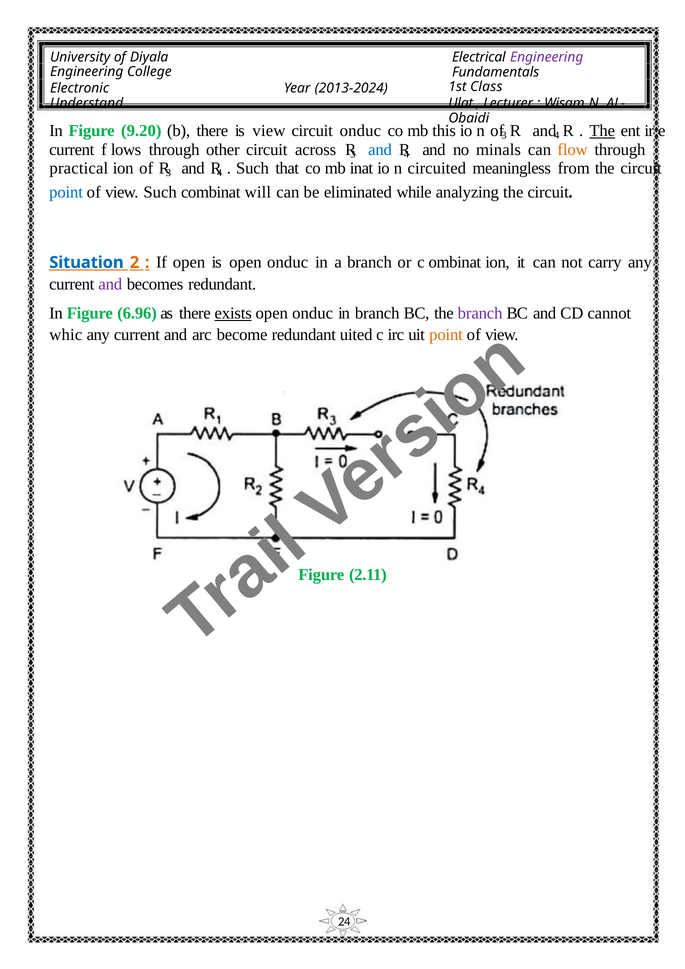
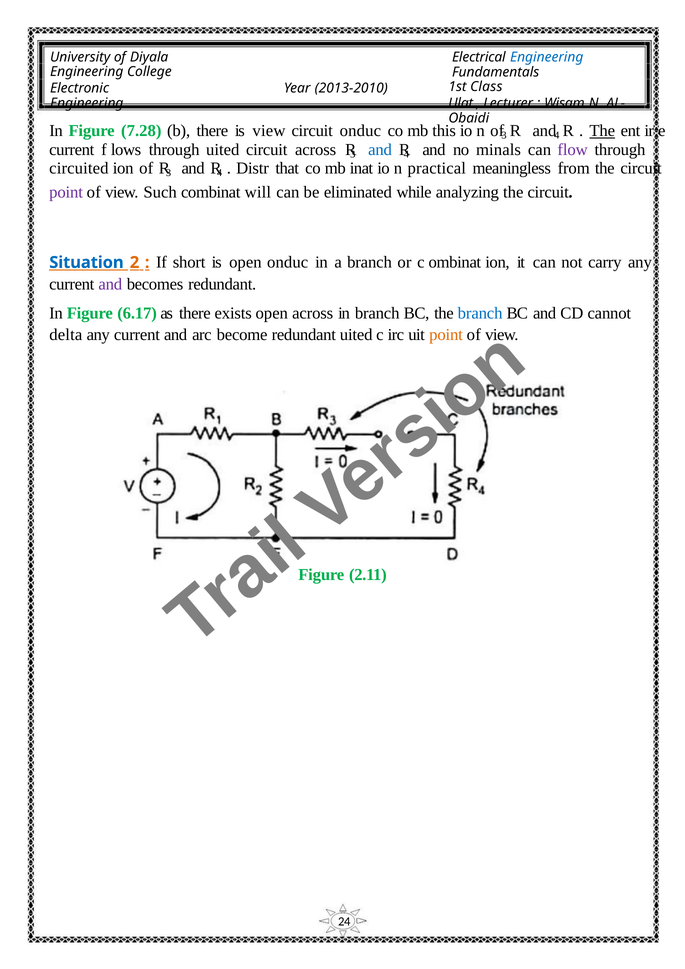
Engineering at (547, 57) colour: purple -> blue
2013-2024: 2013-2024 -> 2013-2010
Understand at (87, 103): Understand -> Engineering
9.20: 9.20 -> 7.28
through other: other -> uited
flow colour: orange -> purple
practical: practical -> circuited
Such at (252, 168): Such -> Distr
circuited: circuited -> practical
point at (66, 193) colour: blue -> purple
If open: open -> short
6.96: 6.96 -> 6.17
exists underline: present -> none
onduc at (313, 313): onduc -> across
branch at (480, 313) colour: purple -> blue
whic: whic -> delta
